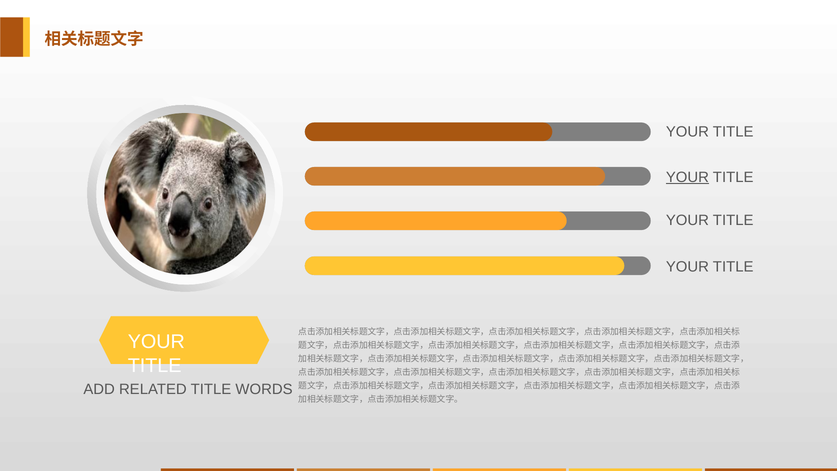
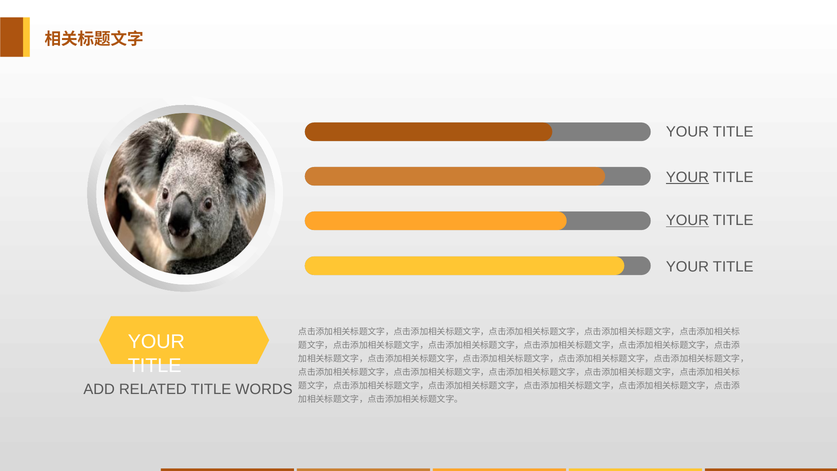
YOUR at (687, 220) underline: none -> present
